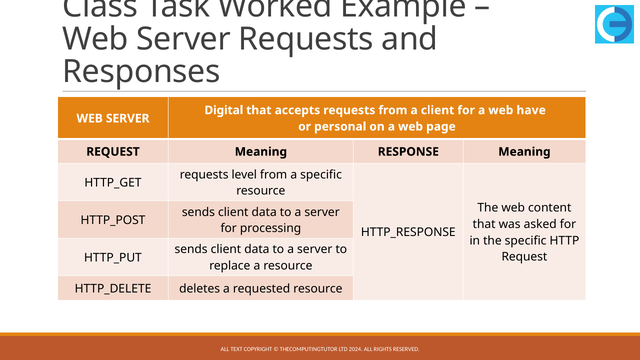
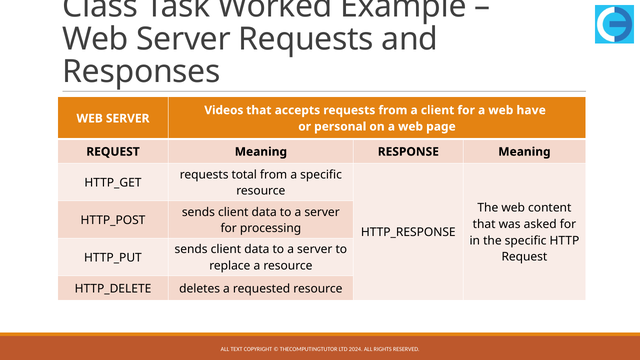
Digital: Digital -> Videos
level: level -> total
